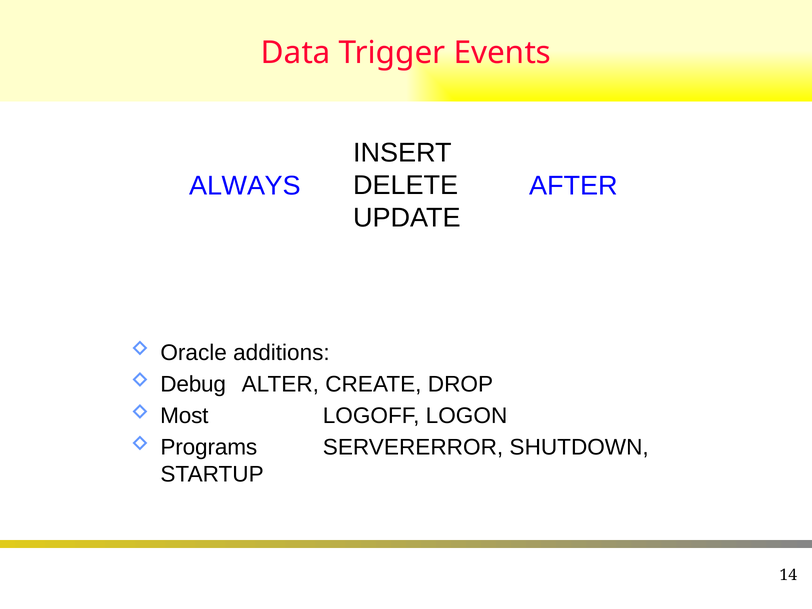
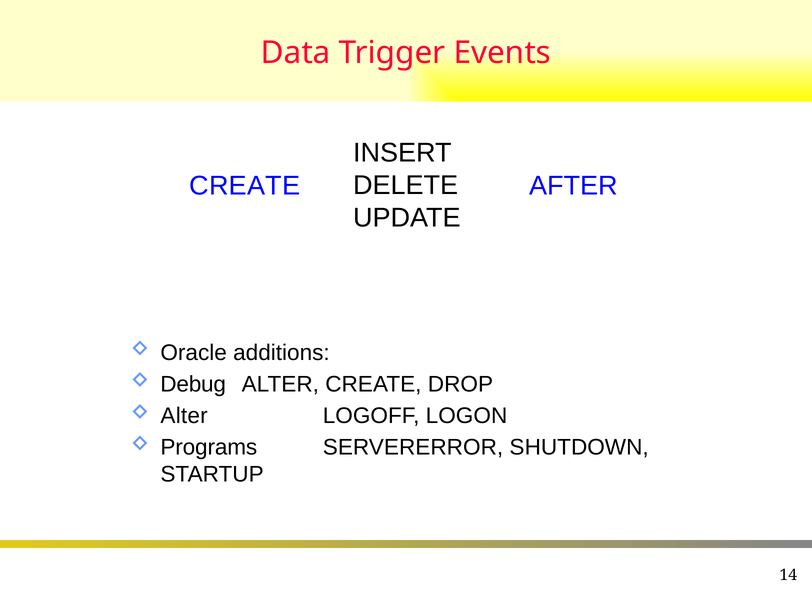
ALWAYS at (245, 186): ALWAYS -> CREATE
Most at (184, 416): Most -> Alter
